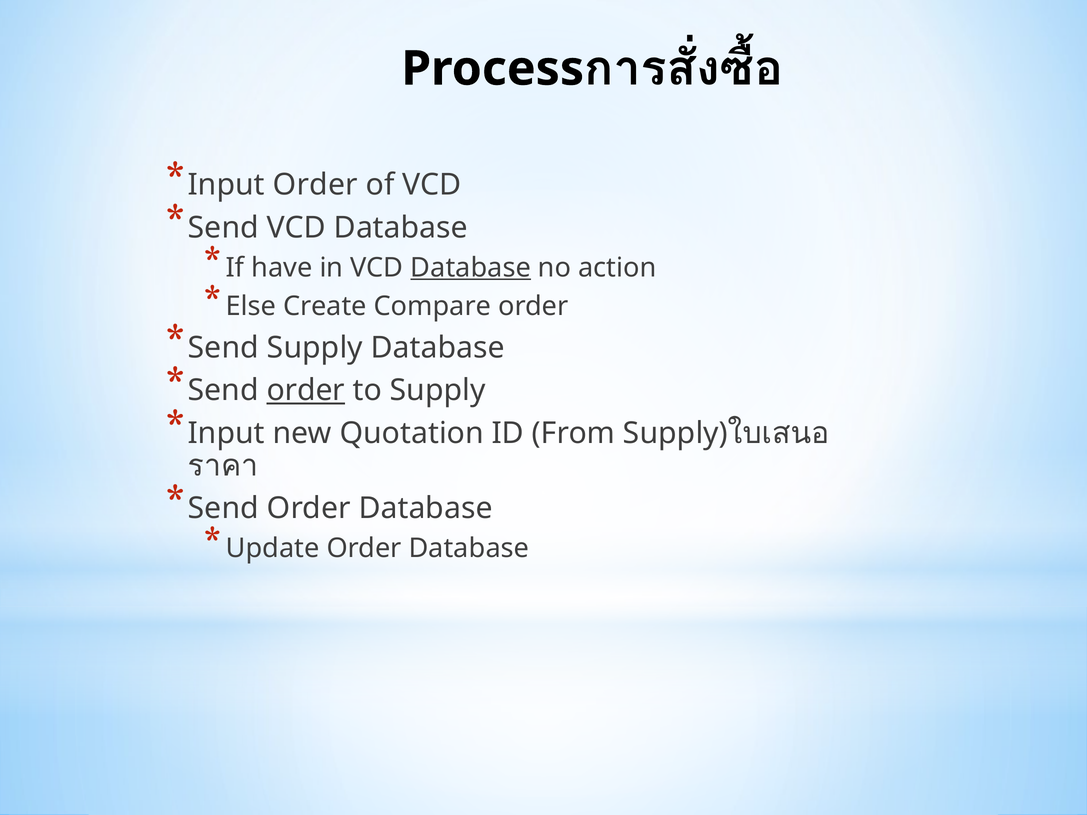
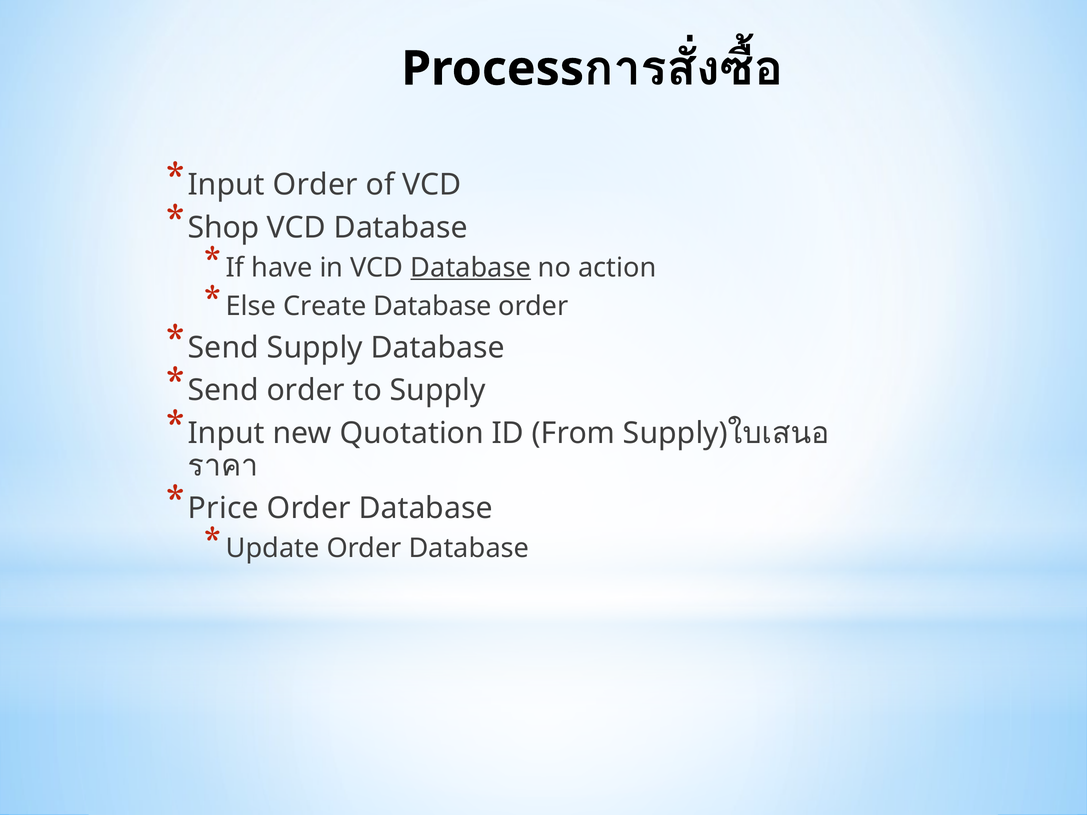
Send at (223, 228): Send -> Shop
Create Compare: Compare -> Database
order at (306, 391) underline: present -> none
Send at (223, 508): Send -> Price
